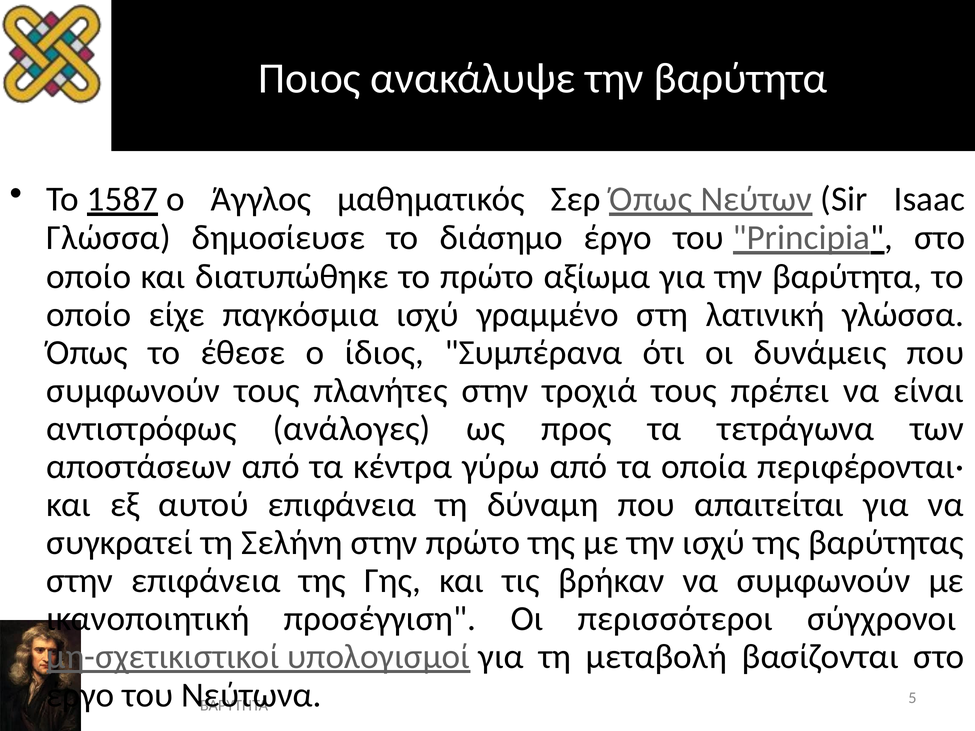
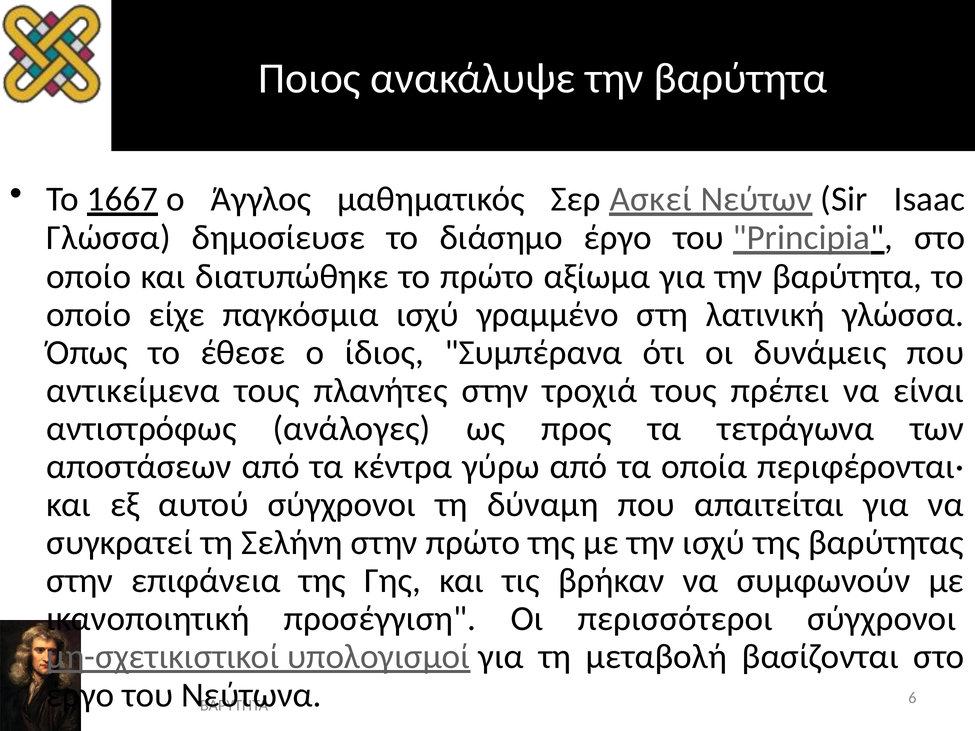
1587: 1587 -> 1667
Σερ Όπως: Όπως -> Ασκεί
συμφωνούν at (133, 391): συμφωνούν -> αντικείμενα
αυτού επιφάνεια: επιφάνεια -> σύγχρονοι
5: 5 -> 6
